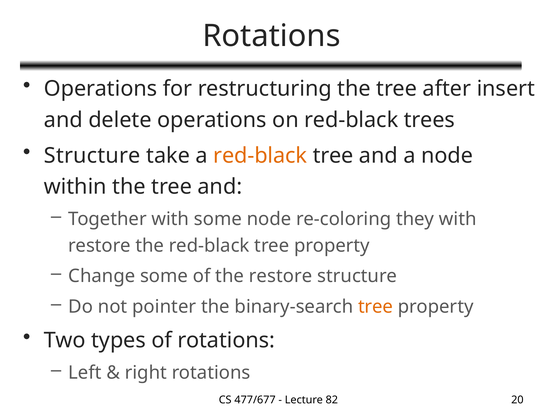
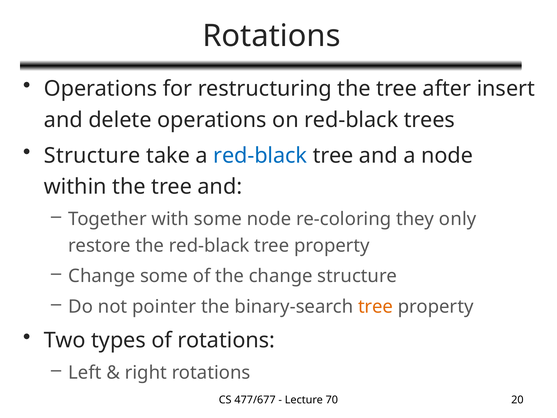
red-black at (260, 155) colour: orange -> blue
they with: with -> only
the restore: restore -> change
82: 82 -> 70
